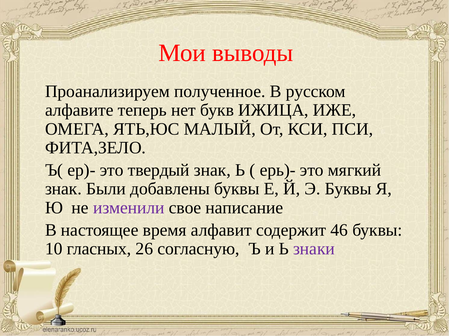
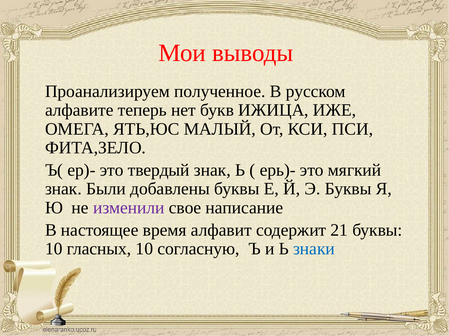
46: 46 -> 21
гласных 26: 26 -> 10
знаки colour: purple -> blue
